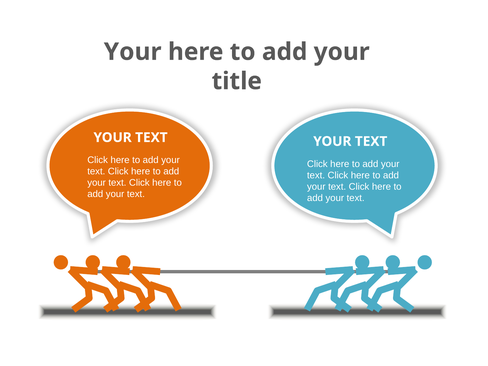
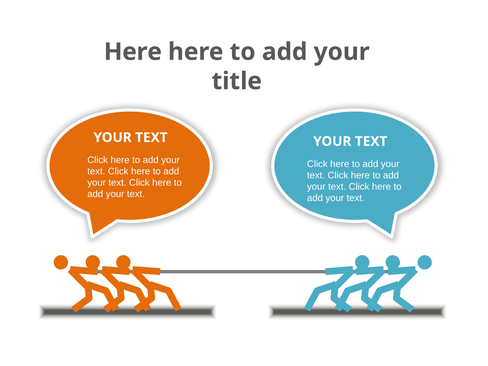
Your at (133, 52): Your -> Here
